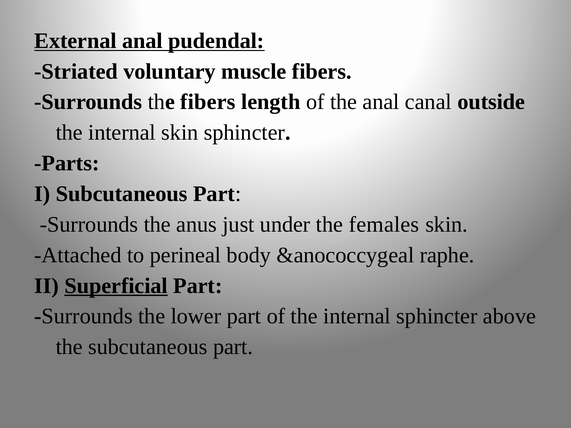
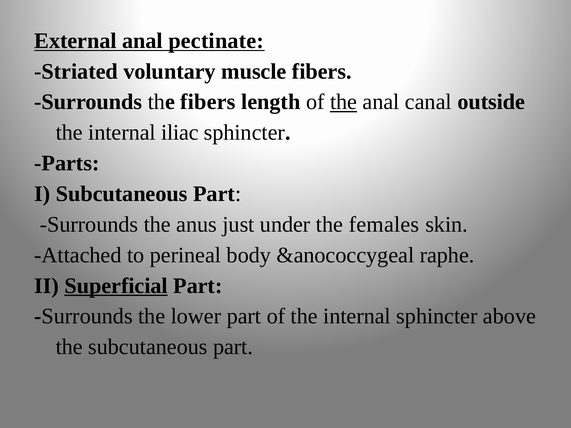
pudendal: pudendal -> pectinate
the at (344, 102) underline: none -> present
internal skin: skin -> iliac
